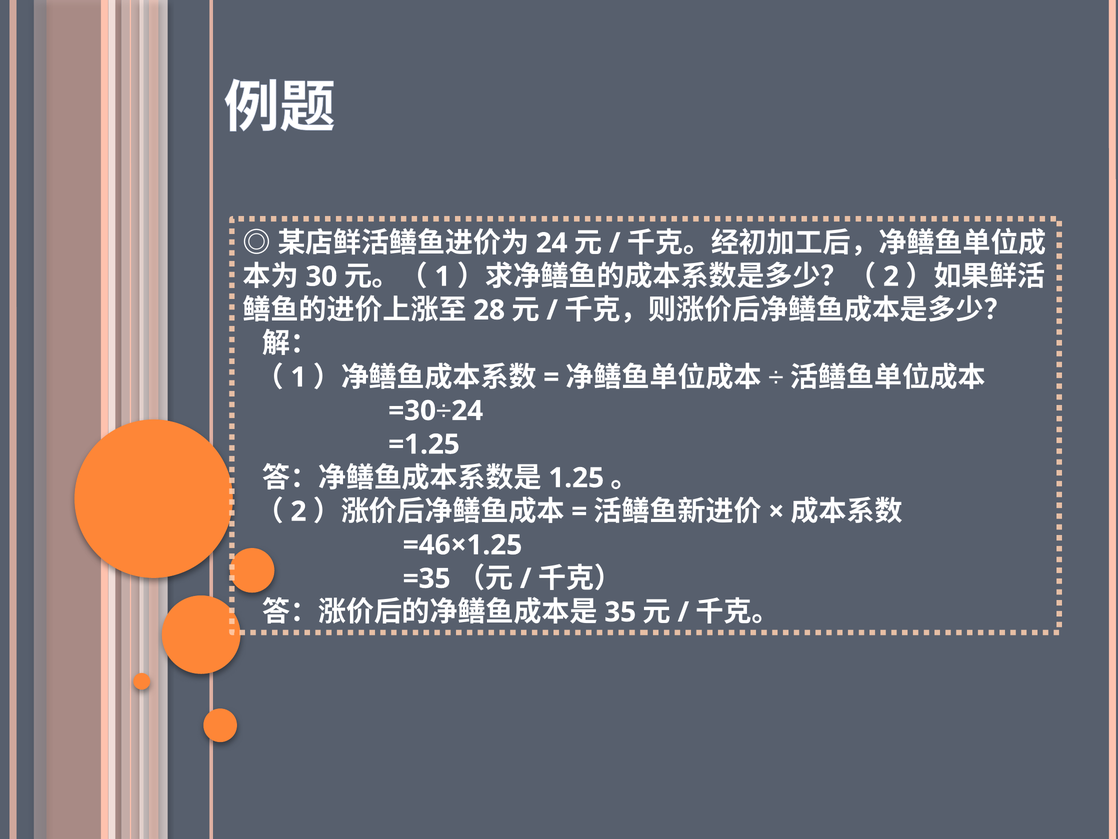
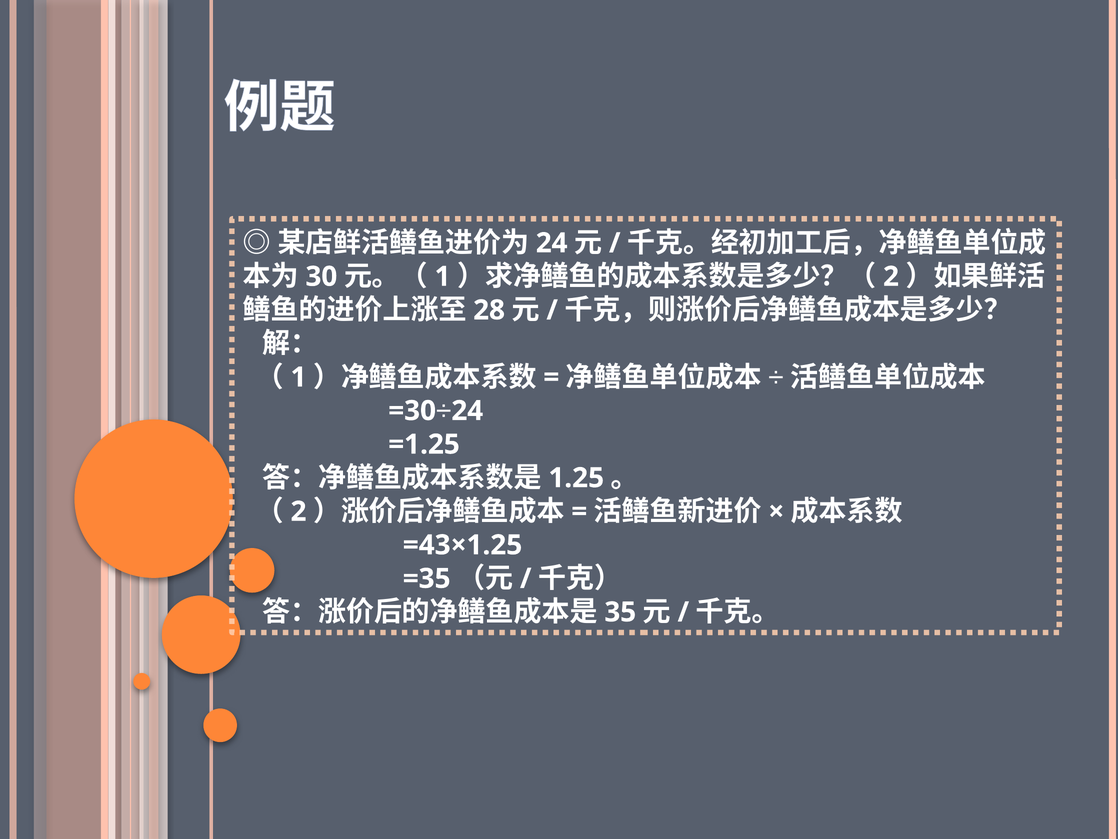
=46×1.25: =46×1.25 -> =43×1.25
